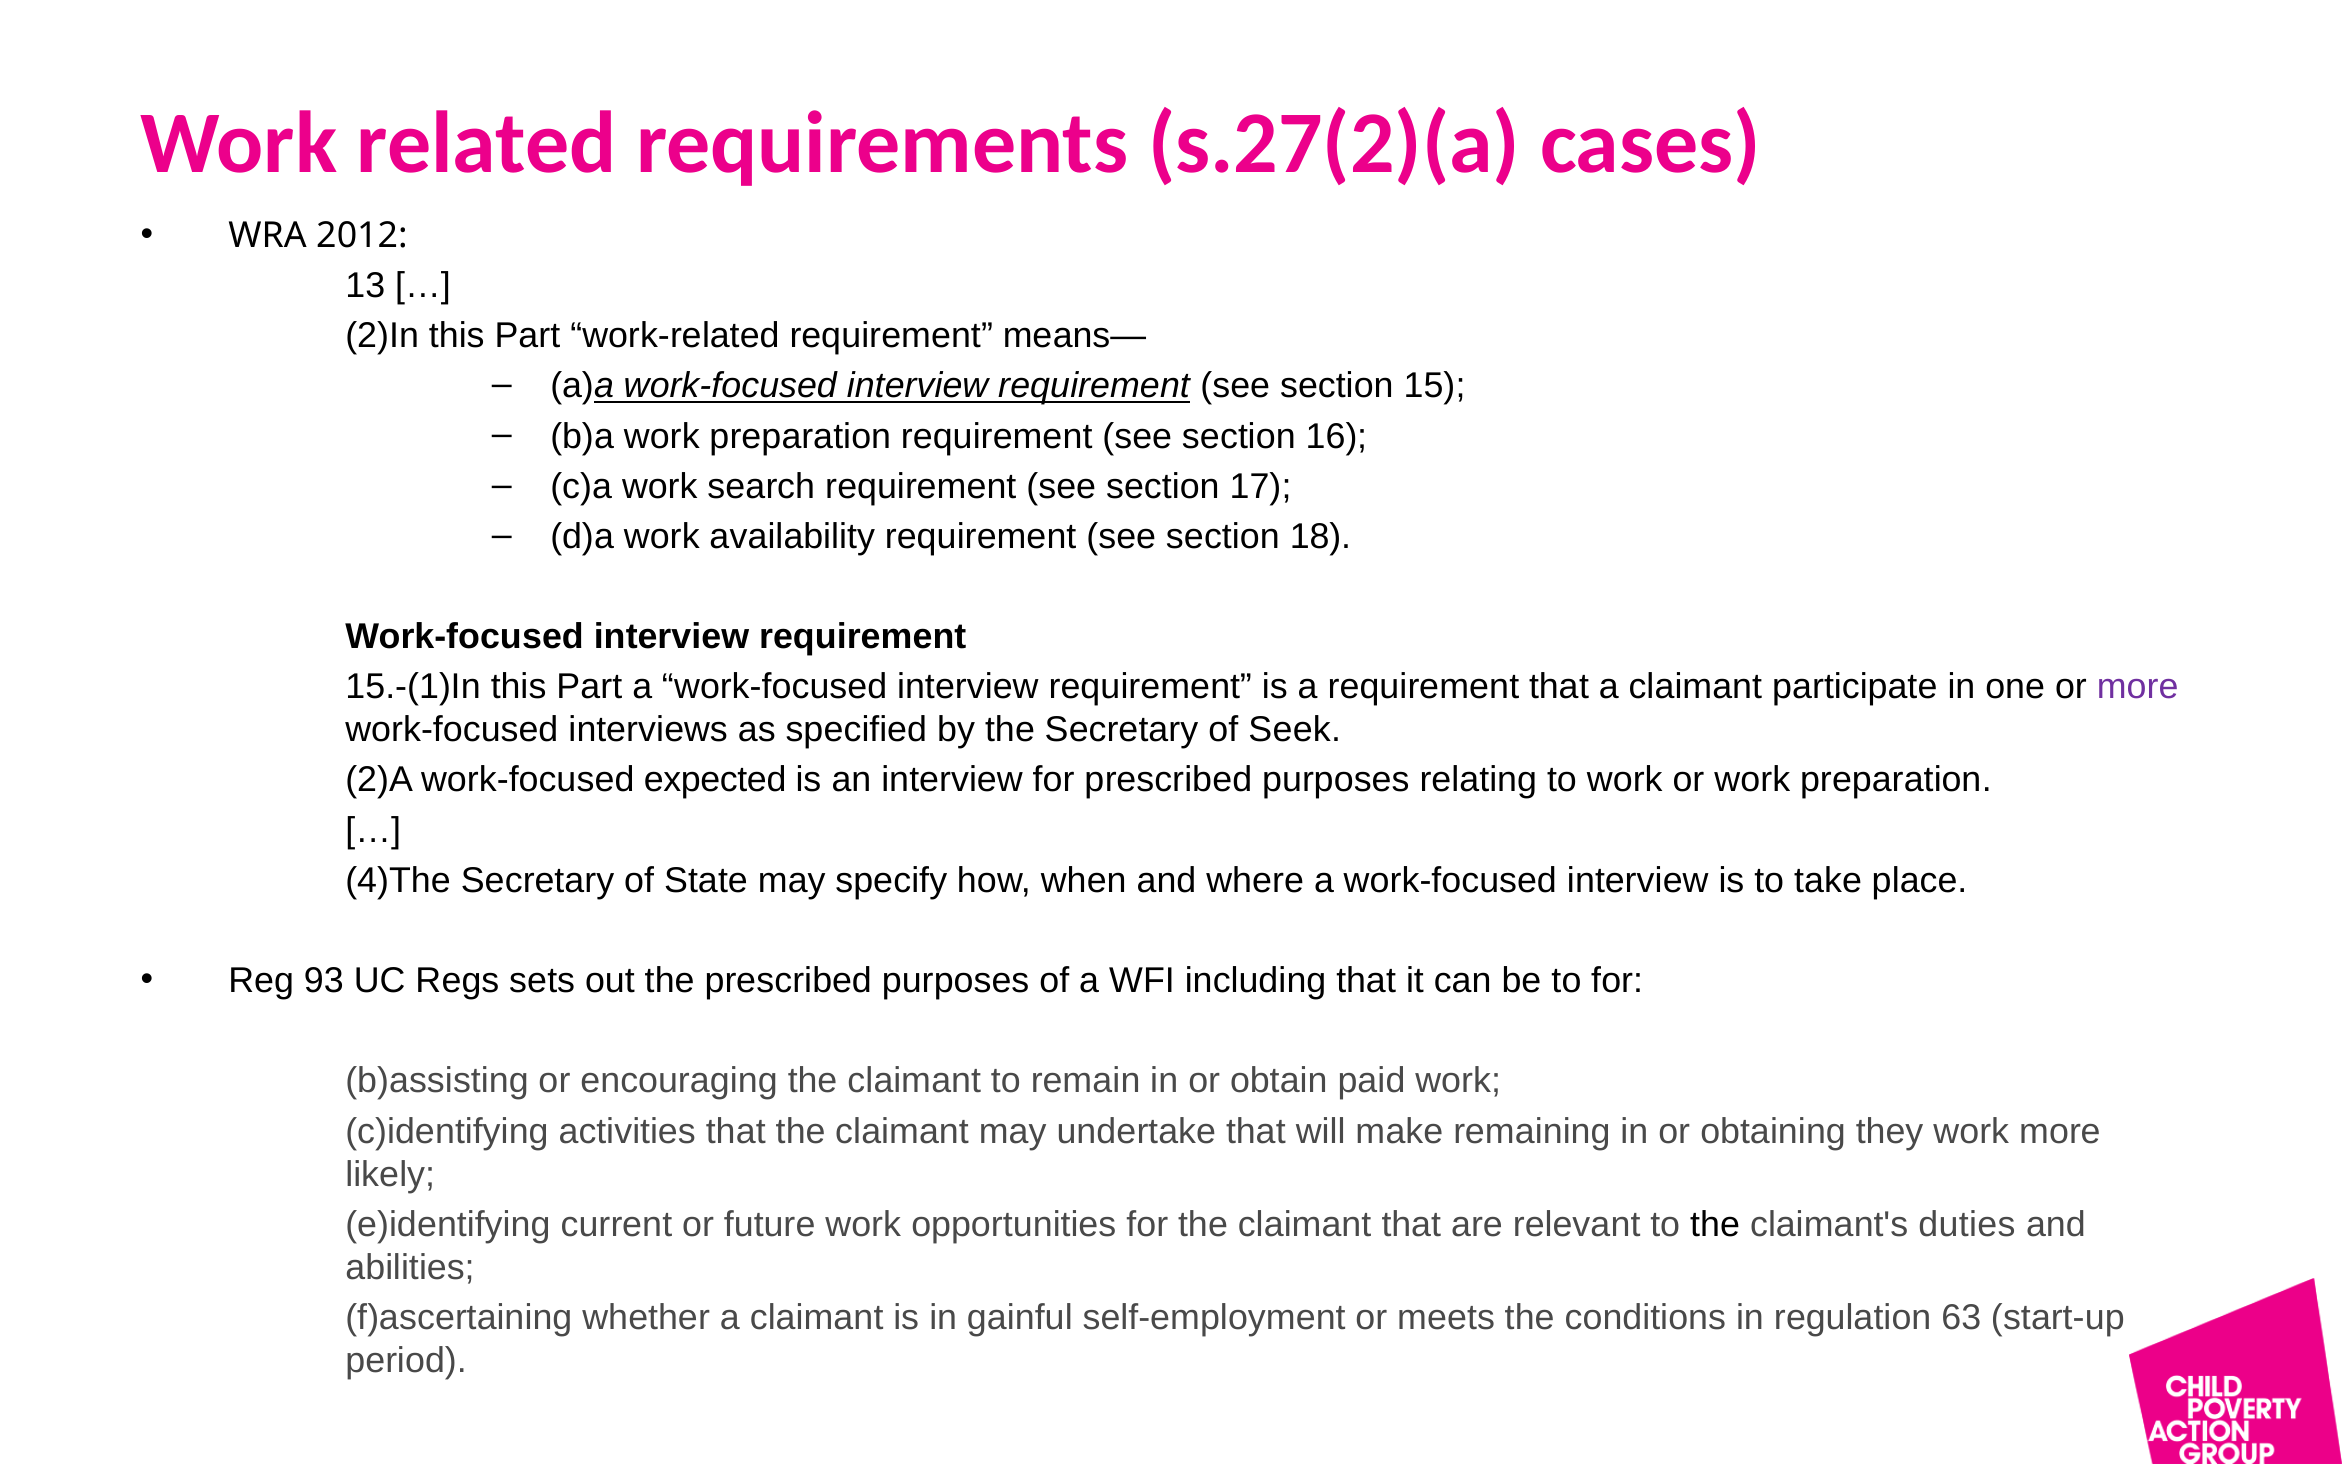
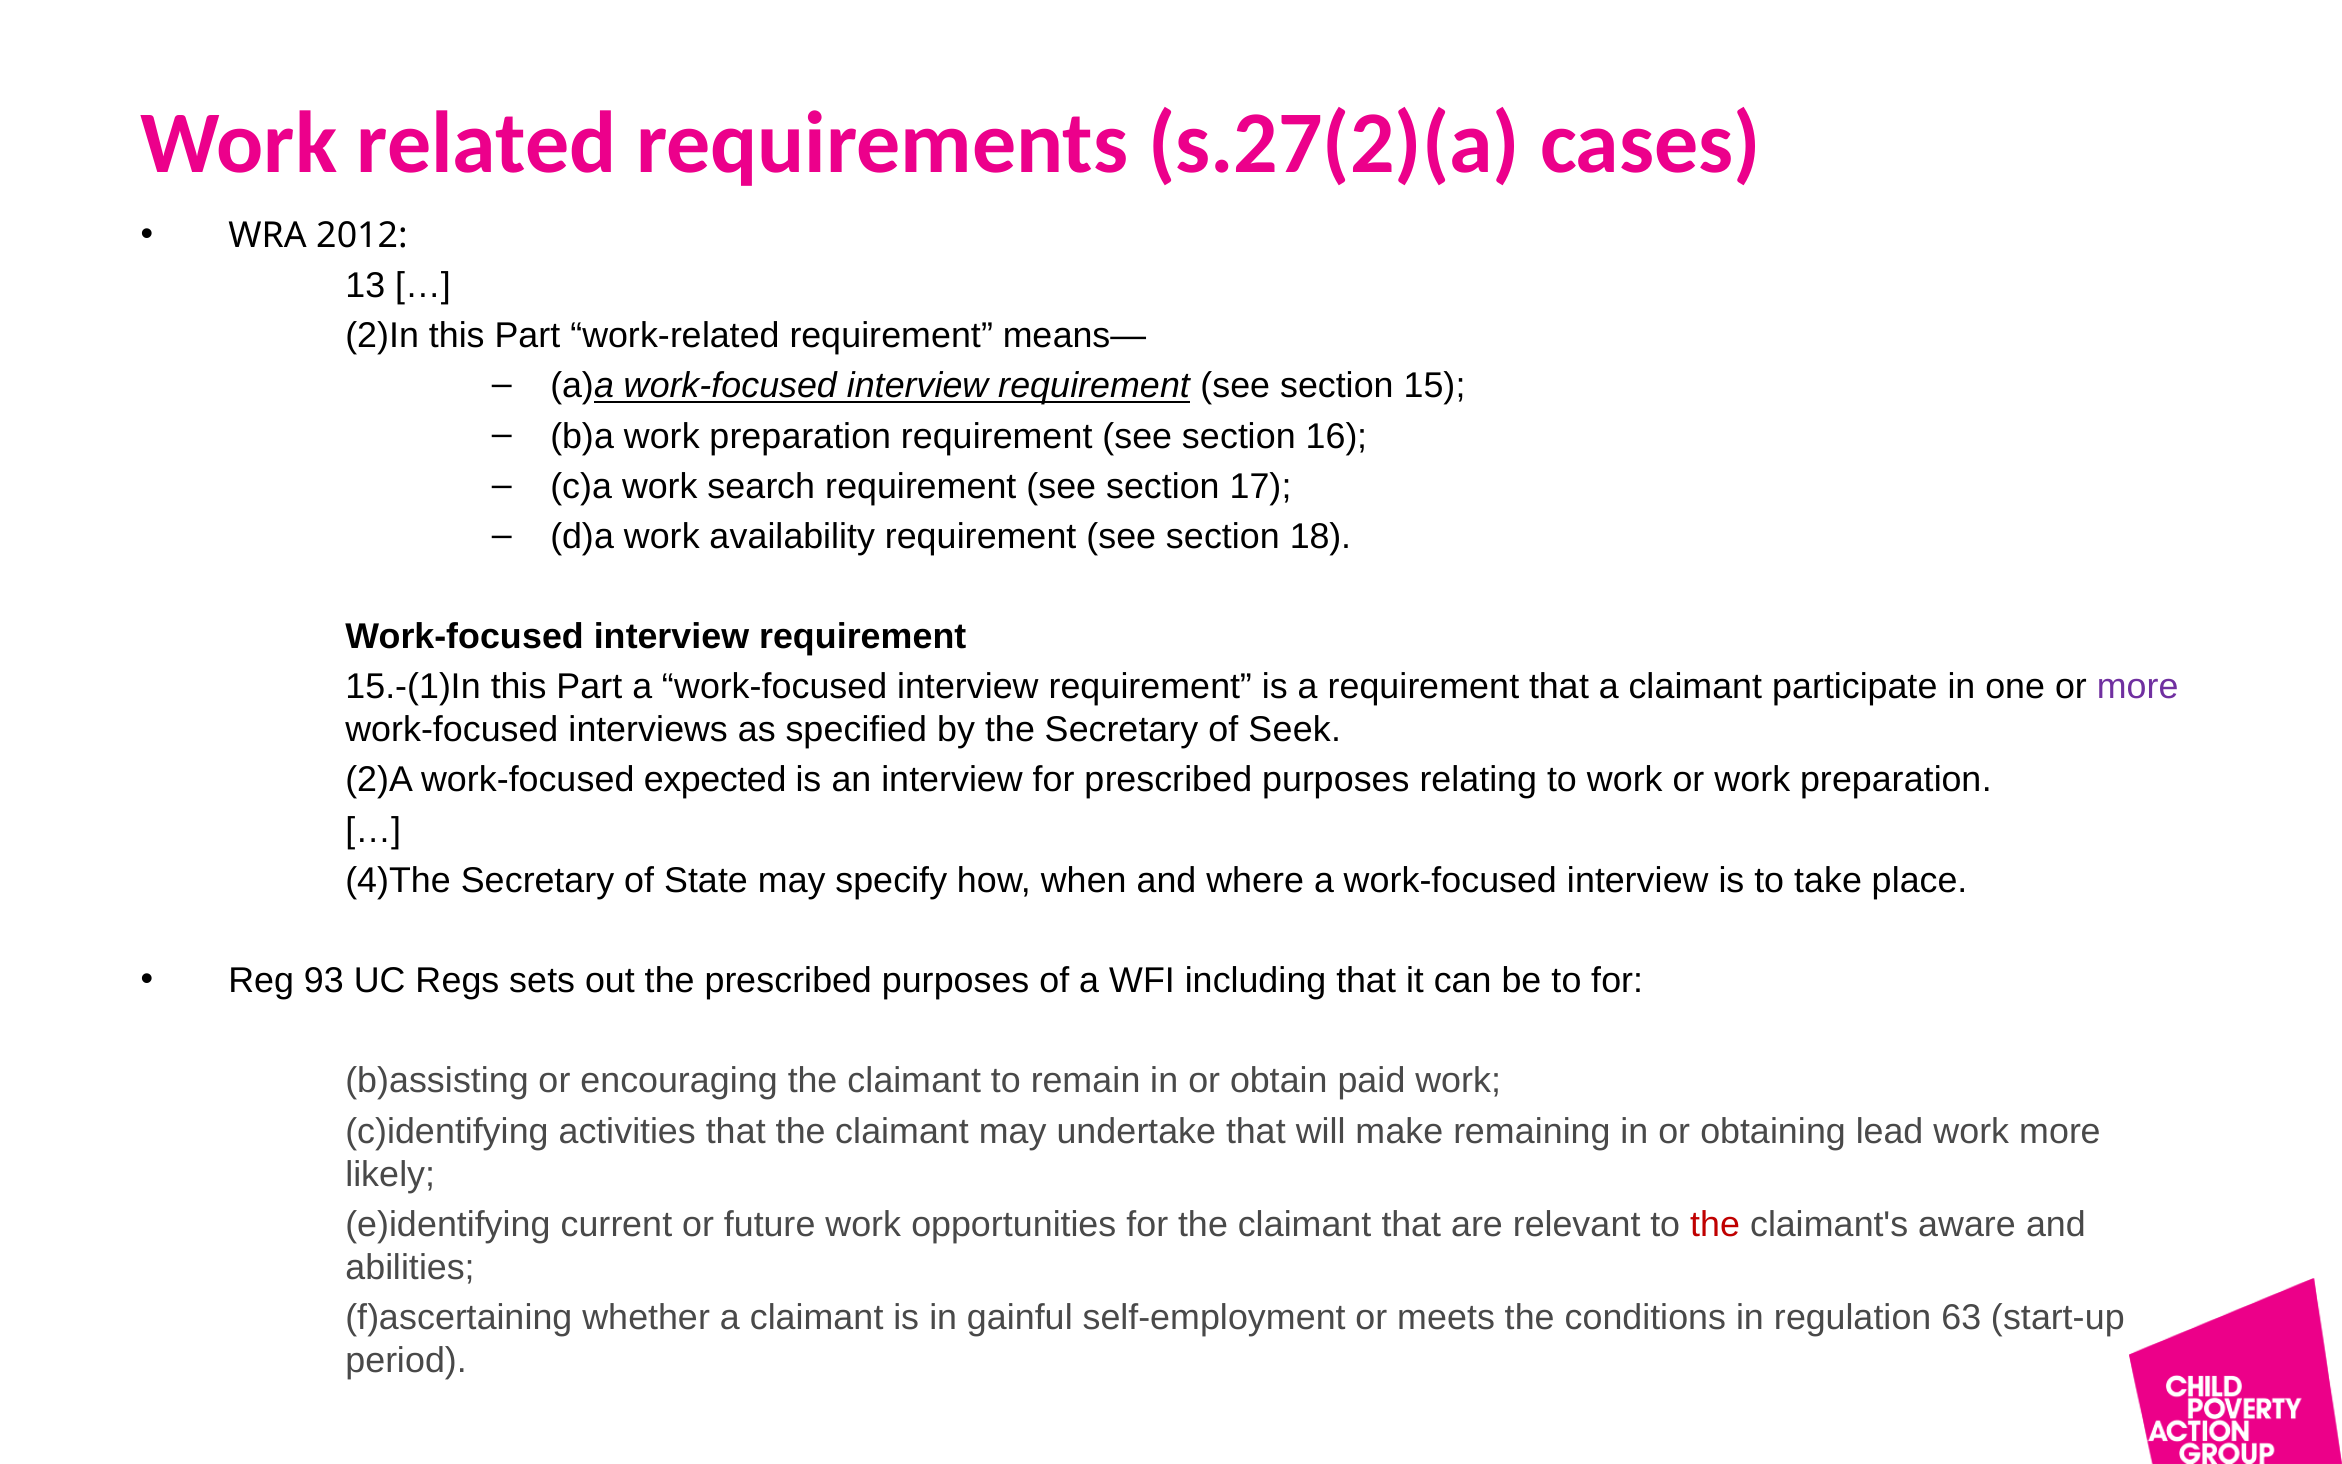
they: they -> lead
the at (1715, 1224) colour: black -> red
duties: duties -> aware
